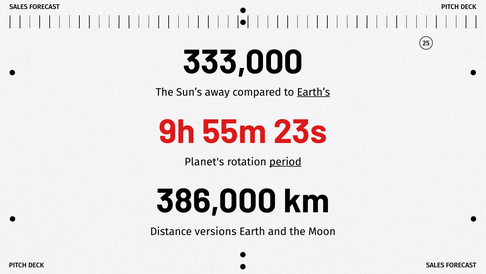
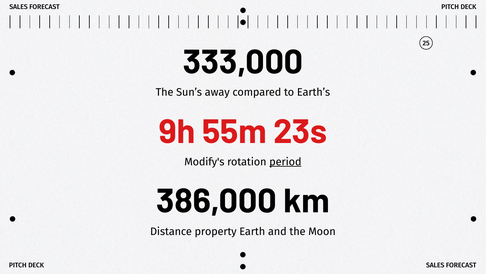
Earth’s underline: present -> none
Planet's: Planet's -> Modify's
versions: versions -> property
